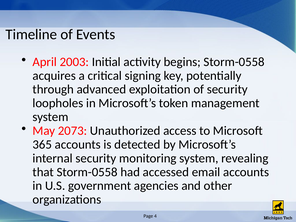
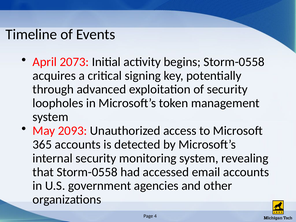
2003: 2003 -> 2073
2073: 2073 -> 2093
